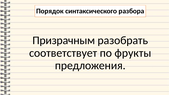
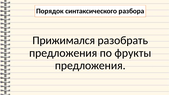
Призрачным: Призрачным -> Прижимался
соответствует at (63, 53): соответствует -> предложения
